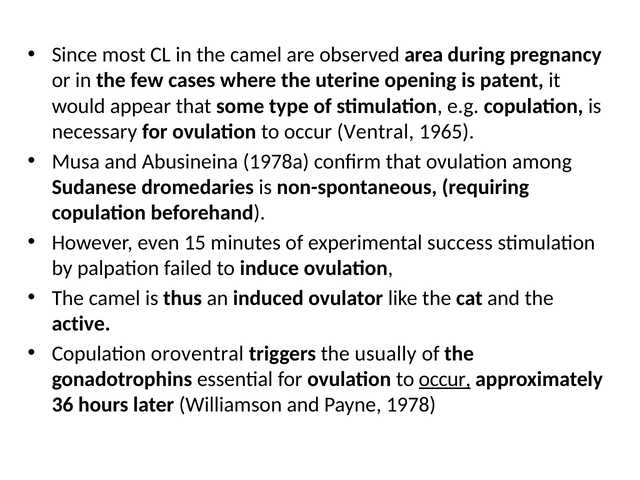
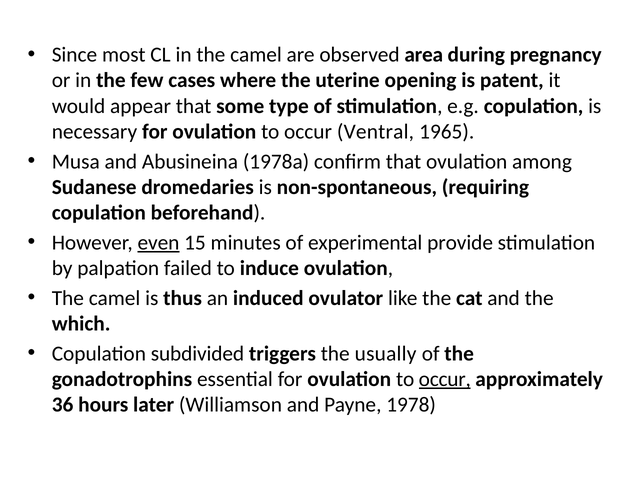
even underline: none -> present
success: success -> provide
active: active -> which
oroventral: oroventral -> subdivided
